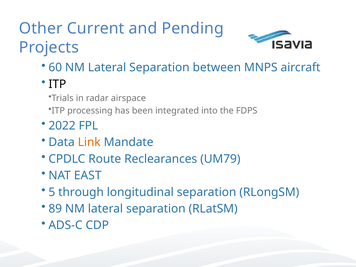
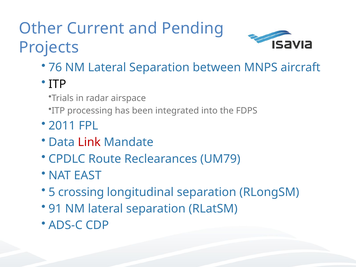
60: 60 -> 76
2022: 2022 -> 2011
Link colour: orange -> red
through: through -> crossing
89: 89 -> 91
